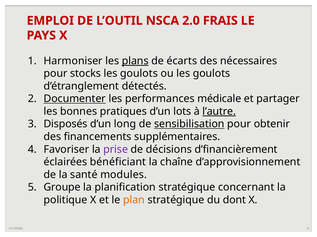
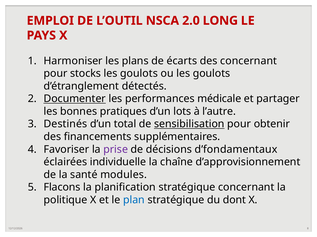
FRAIS: FRAIS -> LONG
plans underline: present -> none
des nécessaires: nécessaires -> concernant
l’autre underline: present -> none
Disposés: Disposés -> Destinés
long: long -> total
d’financièrement: d’financièrement -> d’fondamentaux
bénéficiant: bénéficiant -> individuelle
Groupe: Groupe -> Flacons
plan colour: orange -> blue
